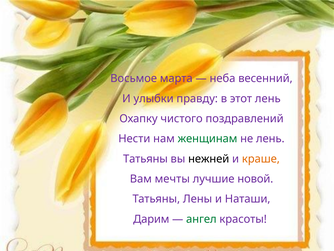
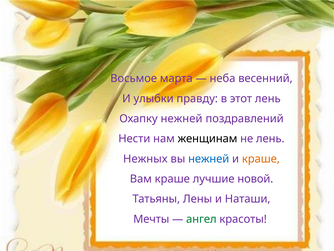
Охапку чистого: чистого -> нежней
женщинам colour: green -> black
Татьяны at (145, 159): Татьяны -> Нежных
нежней at (209, 159) colour: black -> blue
Вам мечты: мечты -> краше
Дарим: Дарим -> Мечты
